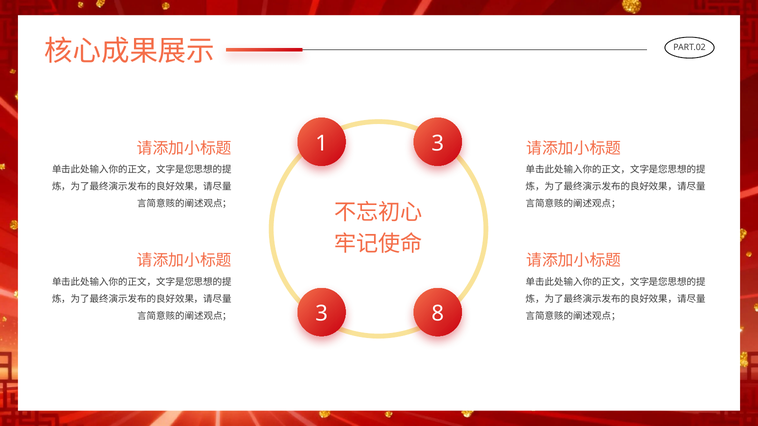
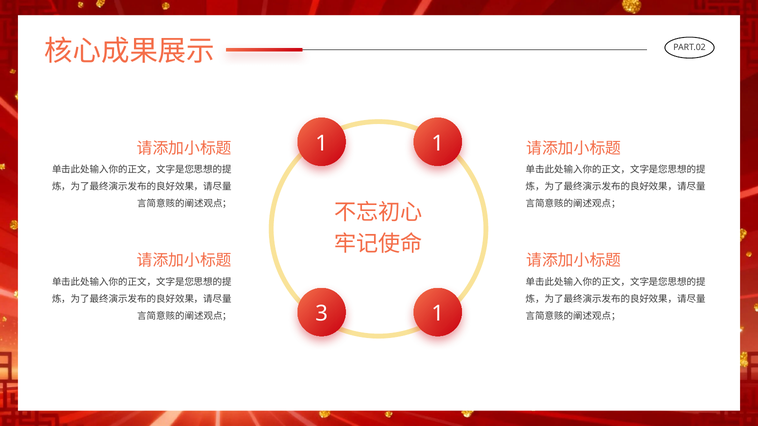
1 3: 3 -> 1
3 8: 8 -> 1
